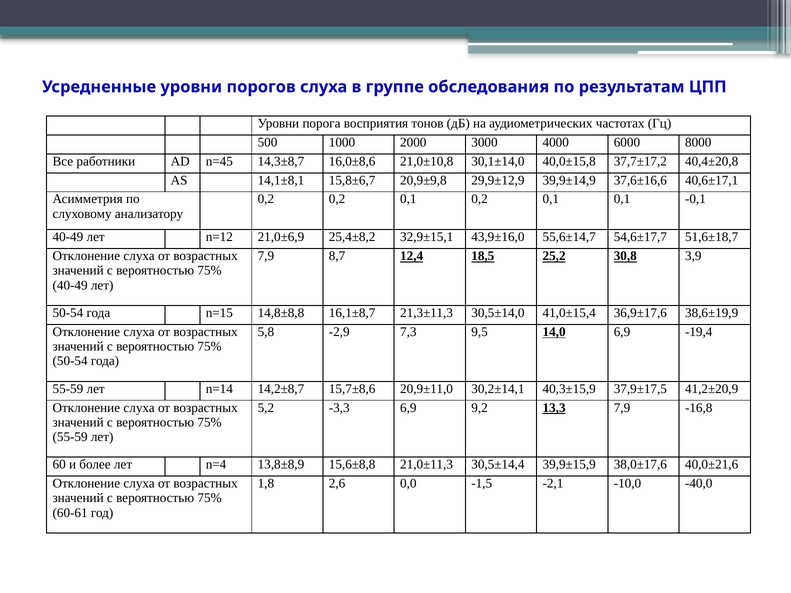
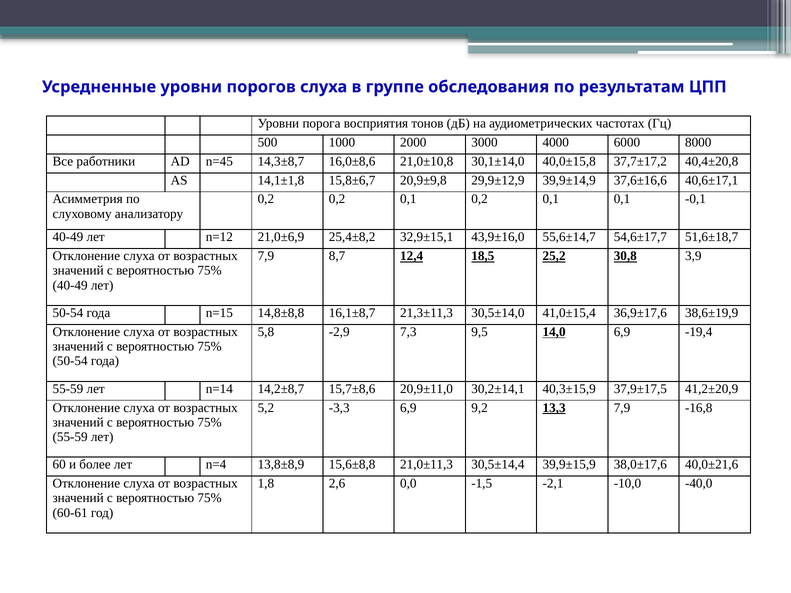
14,1±8,1: 14,1±8,1 -> 14,1±1,8
